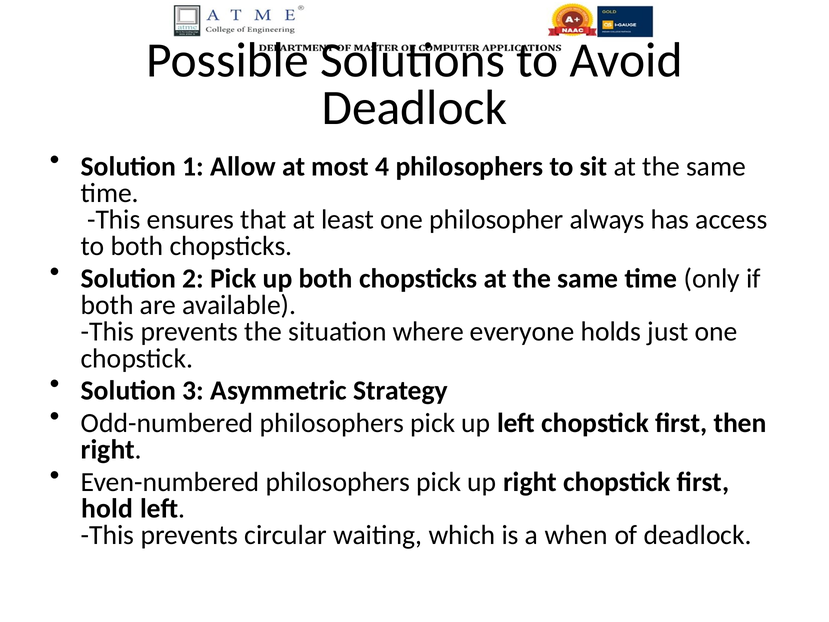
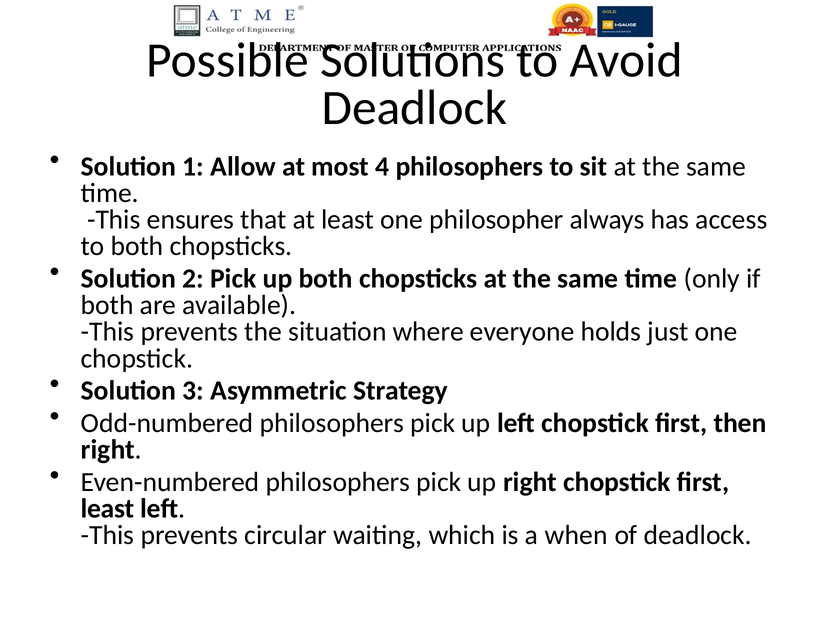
hold at (107, 509): hold -> least
